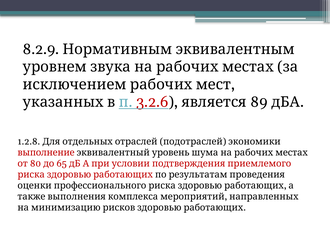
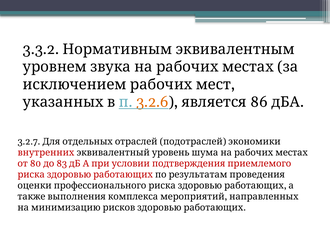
8.2.9: 8.2.9 -> 3.3.2
3.2.6 colour: red -> orange
89: 89 -> 86
1.2.8: 1.2.8 -> 3.2.7
выполнение: выполнение -> внутренних
65: 65 -> 83
